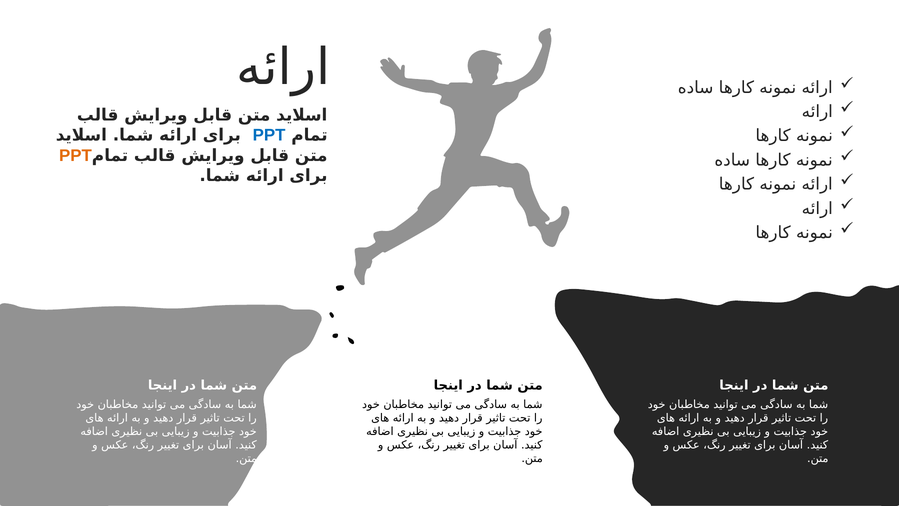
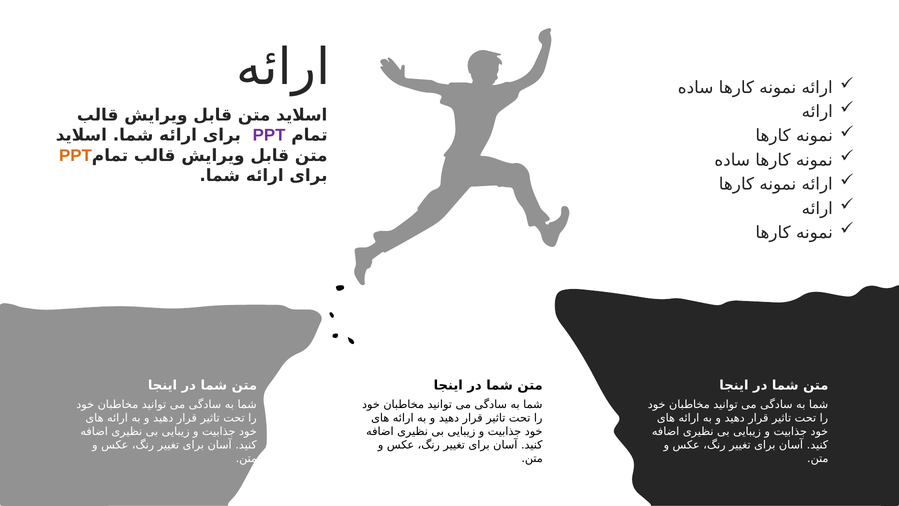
PPT at (269, 135) colour: blue -> purple
